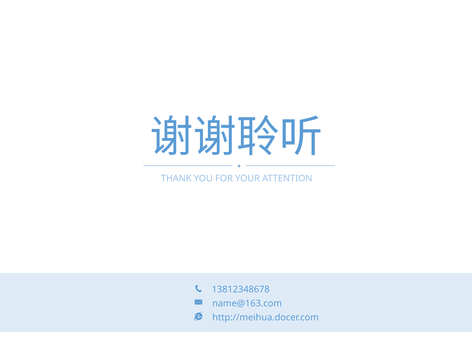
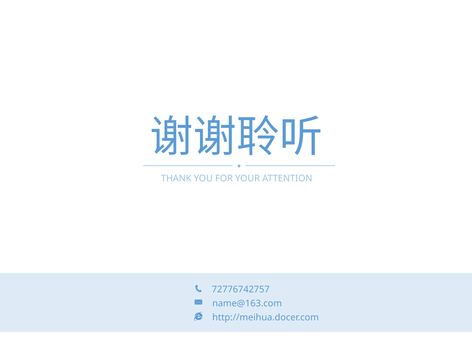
13812348678: 13812348678 -> 72776742757
